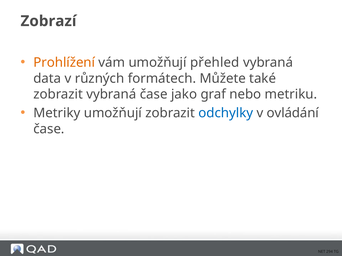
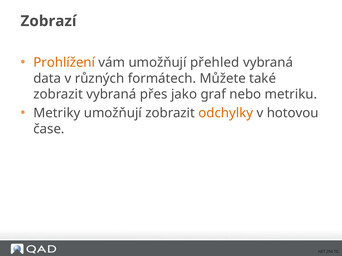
vybraná čase: čase -> přes
odchylky colour: blue -> orange
ovládání: ovládání -> hotovou
